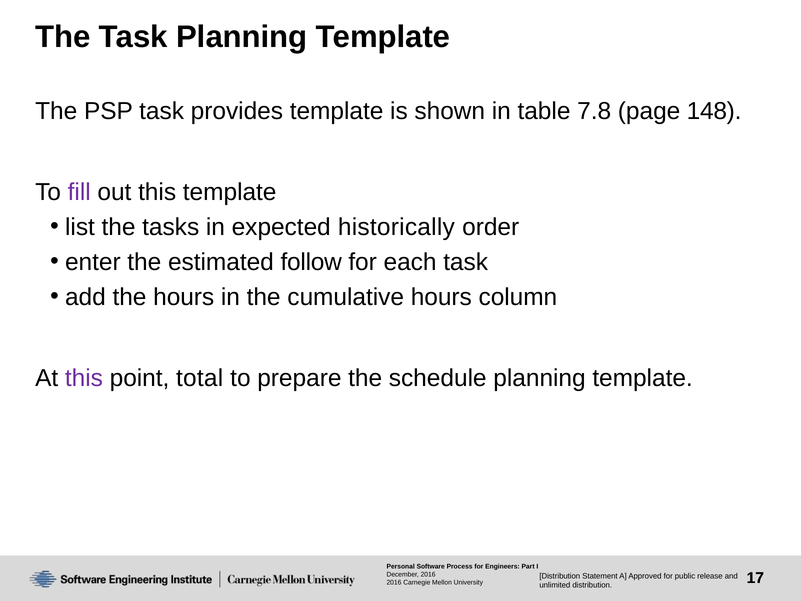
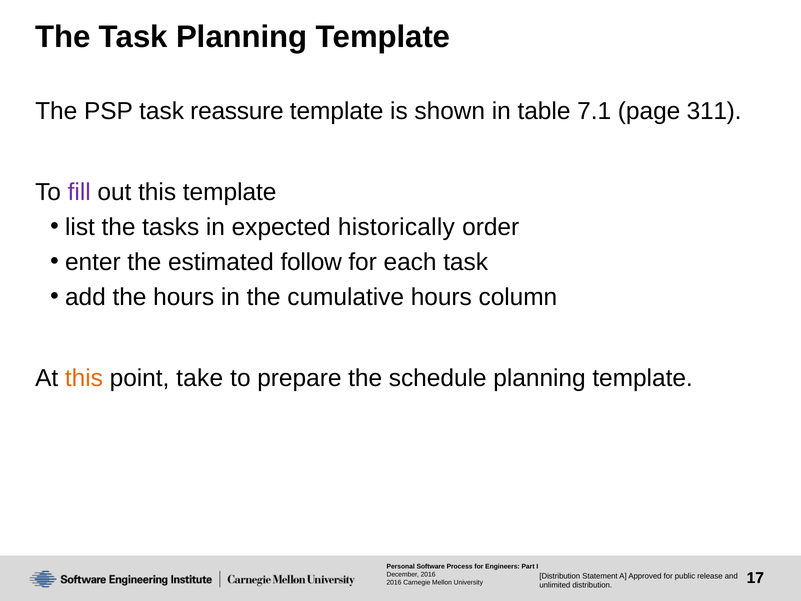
provides: provides -> reassure
7.8: 7.8 -> 7.1
148: 148 -> 311
this at (84, 378) colour: purple -> orange
total: total -> take
